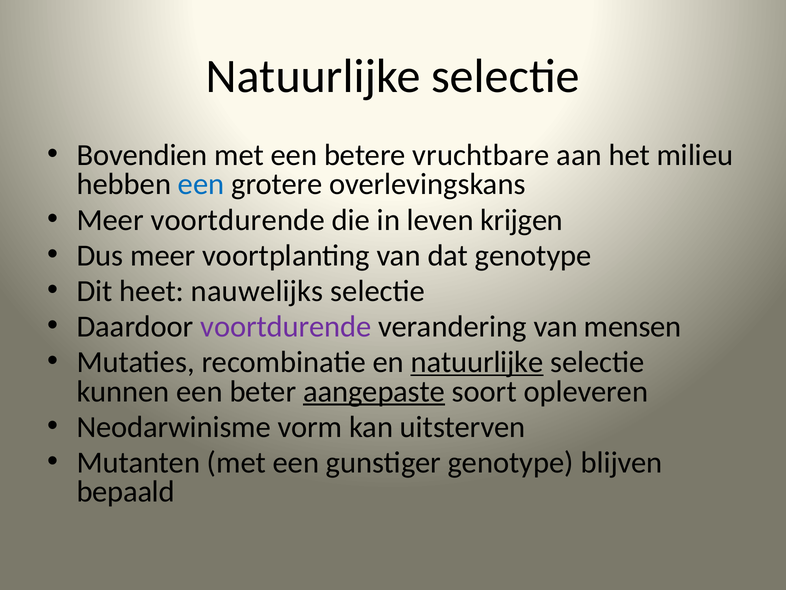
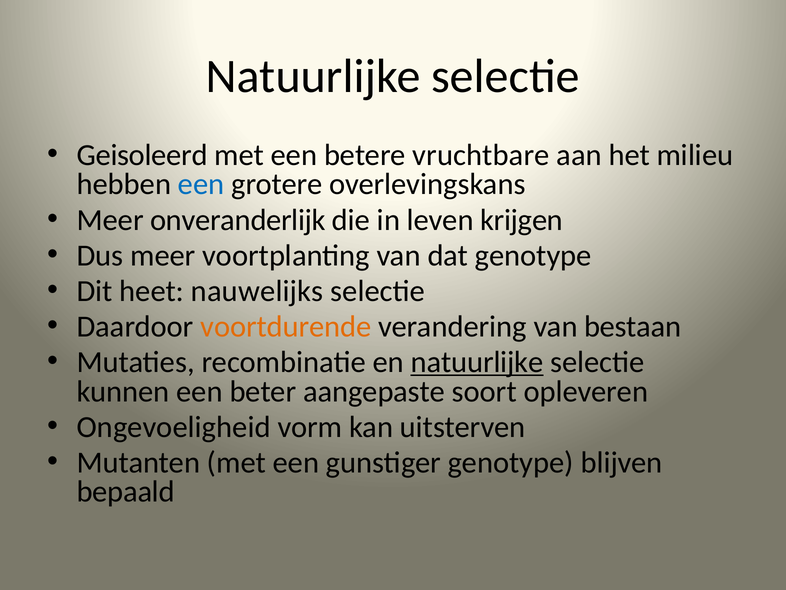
Bovendien: Bovendien -> Geisoleerd
Meer voortdurende: voortdurende -> onveranderlijk
voortdurende at (286, 326) colour: purple -> orange
mensen: mensen -> bestaan
aangepaste underline: present -> none
Neodarwinisme: Neodarwinisme -> Ongevoeligheid
